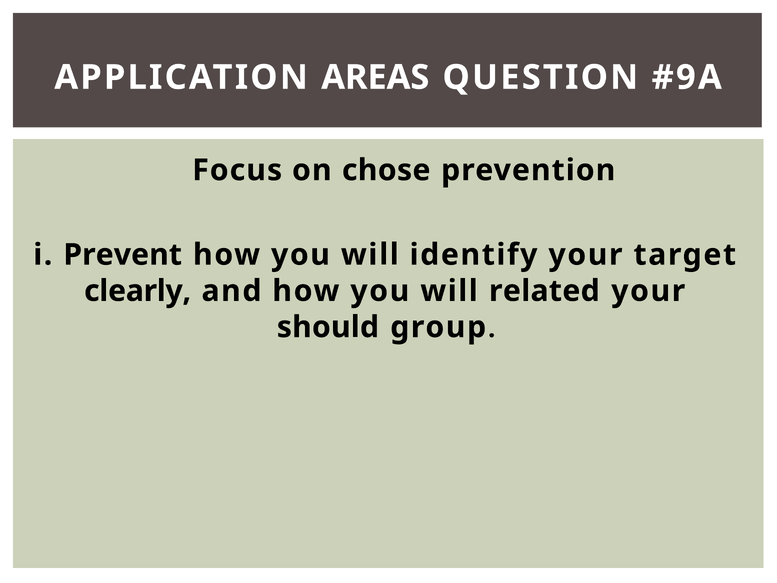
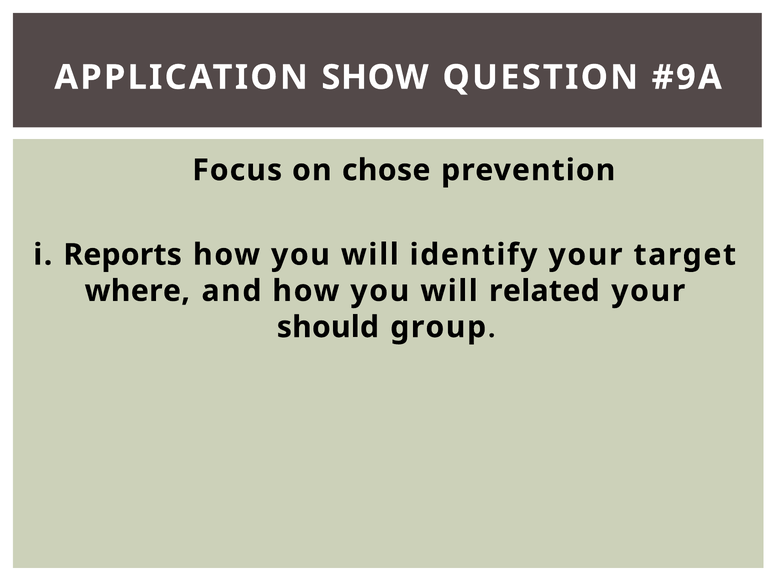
AREAS: AREAS -> SHOW
Prevent: Prevent -> Reports
clearly: clearly -> where
